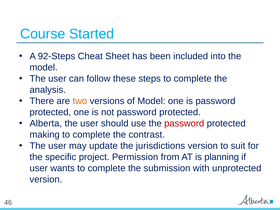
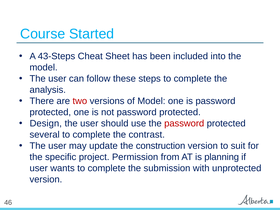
92-Steps: 92-Steps -> 43-Steps
two colour: orange -> red
Alberta: Alberta -> Design
making: making -> several
jurisdictions: jurisdictions -> construction
